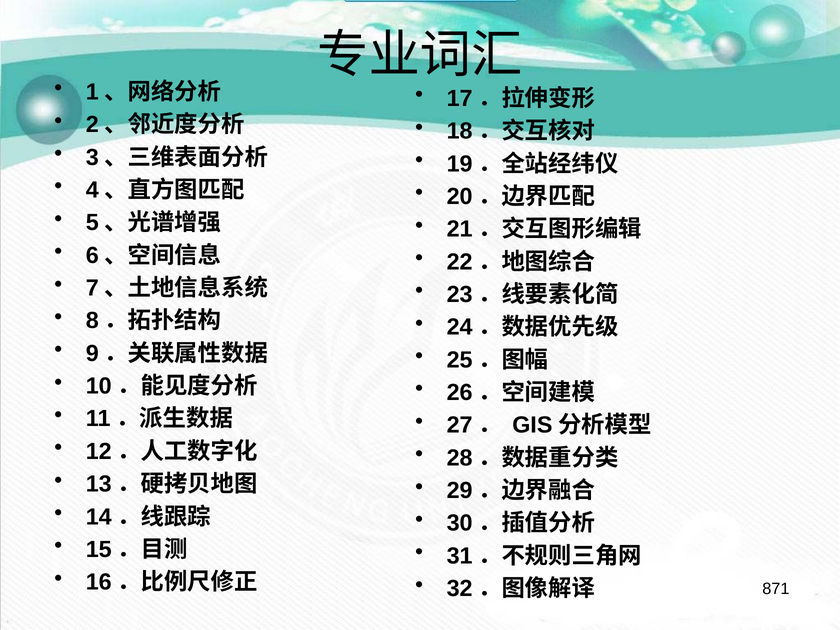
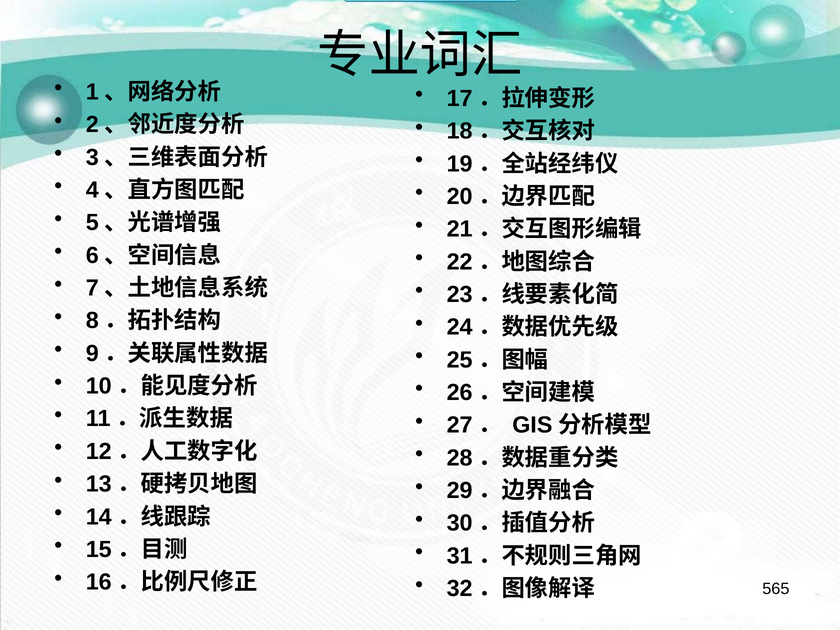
871: 871 -> 565
